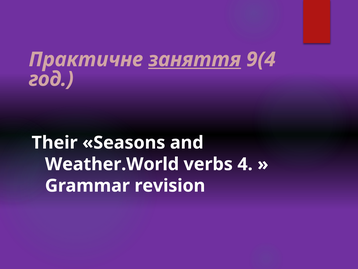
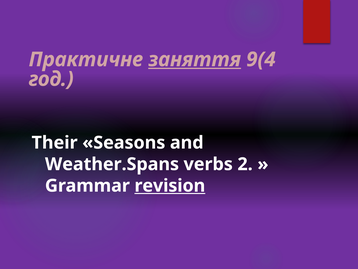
Weather.World: Weather.World -> Weather.Spans
4: 4 -> 2
revision underline: none -> present
